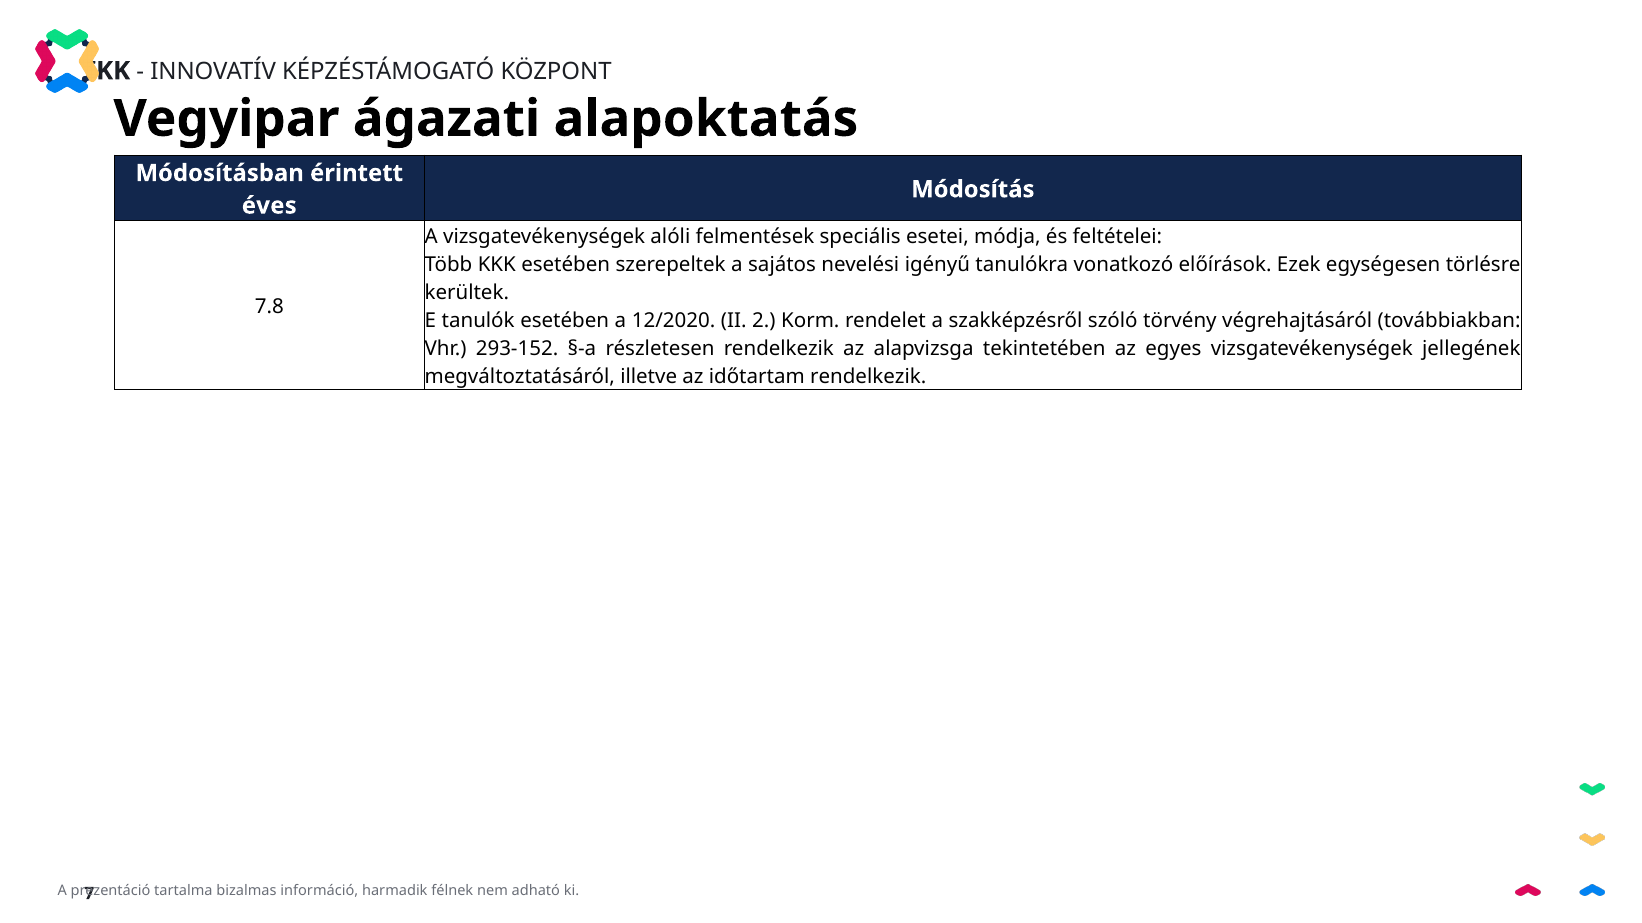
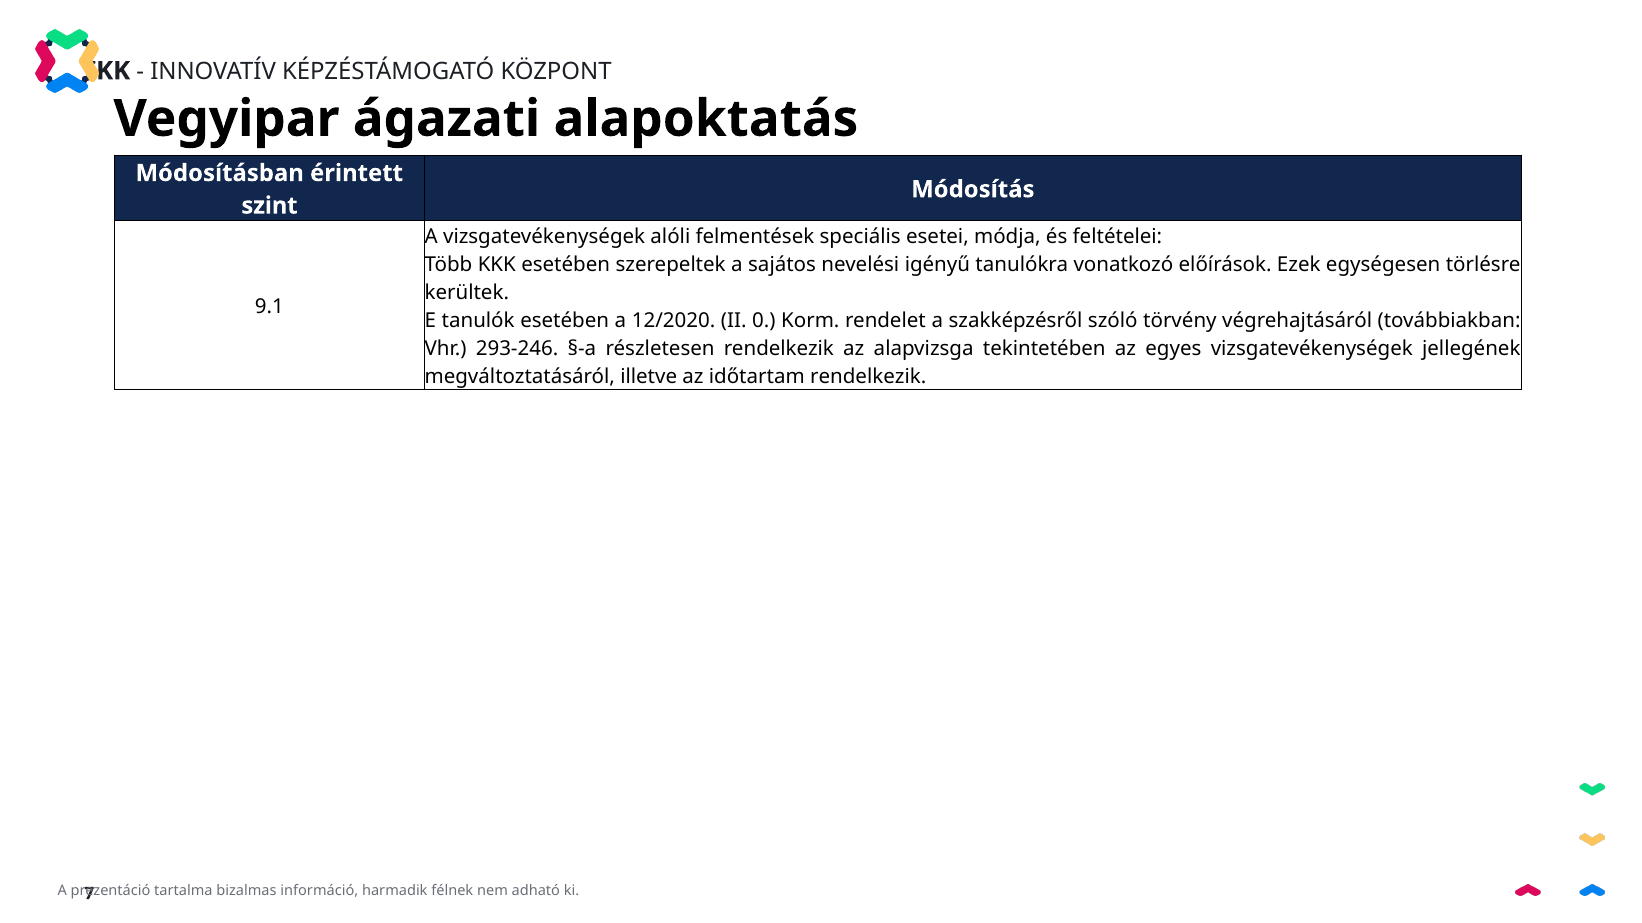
éves: éves -> szint
7.8: 7.8 -> 9.1
2: 2 -> 0
293-152: 293-152 -> 293-246
